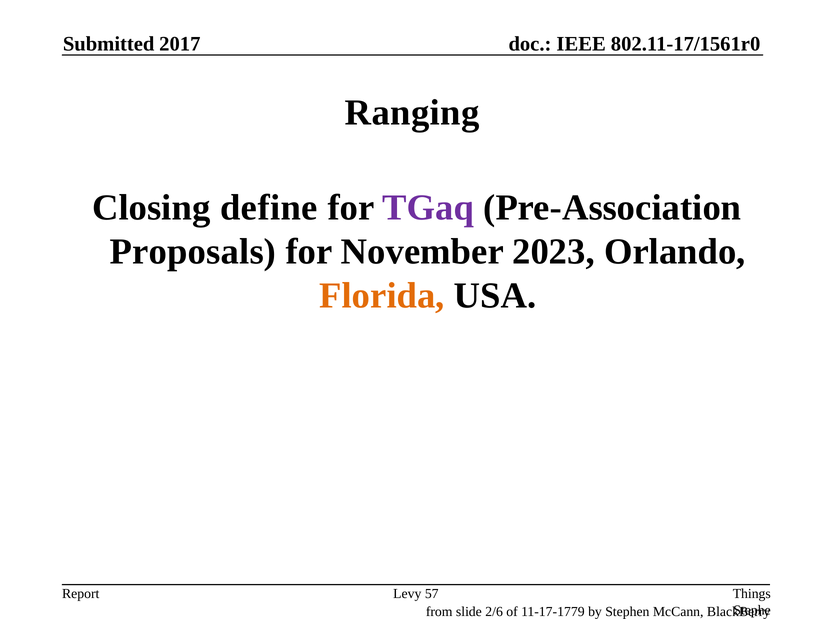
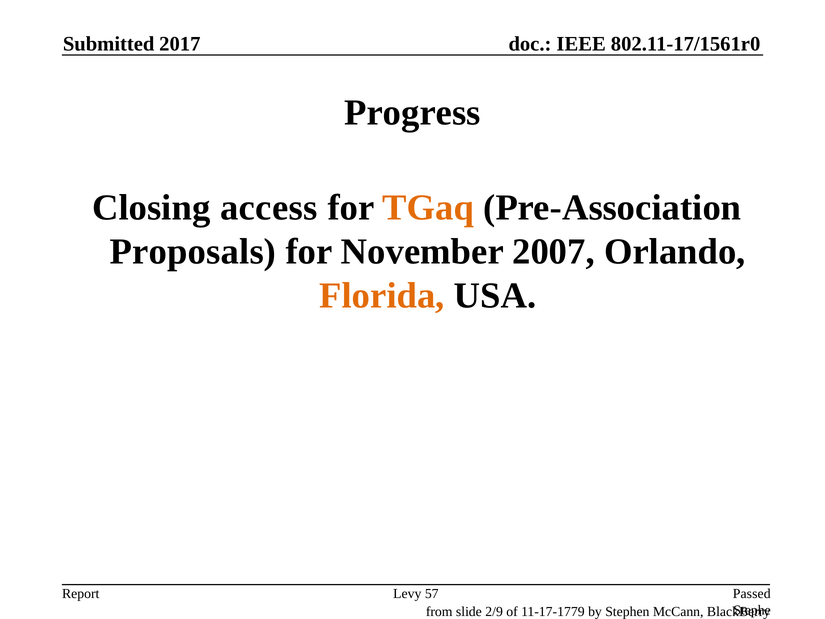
Ranging: Ranging -> Progress
define: define -> access
TGaq colour: purple -> orange
2023: 2023 -> 2007
Things: Things -> Passed
2/6: 2/6 -> 2/9
